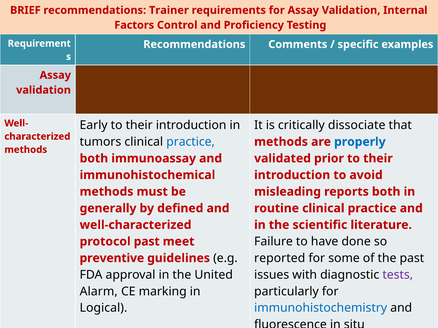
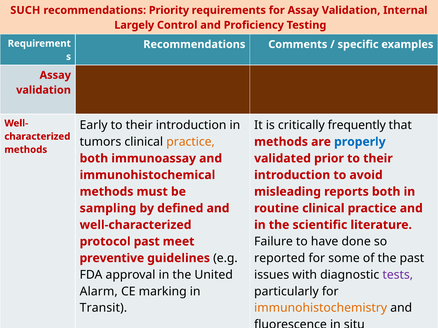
BRIEF: BRIEF -> SUCH
Trainer: Trainer -> Priority
Factors: Factors -> Largely
dissociate: dissociate -> frequently
practice at (191, 142) colour: blue -> orange
generally: generally -> sampling
Logical: Logical -> Transit
immunohistochemistry colour: blue -> orange
